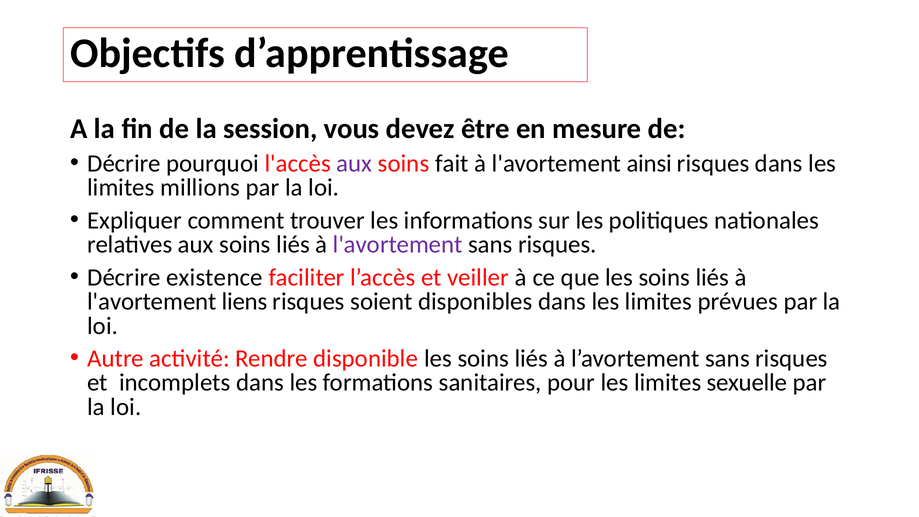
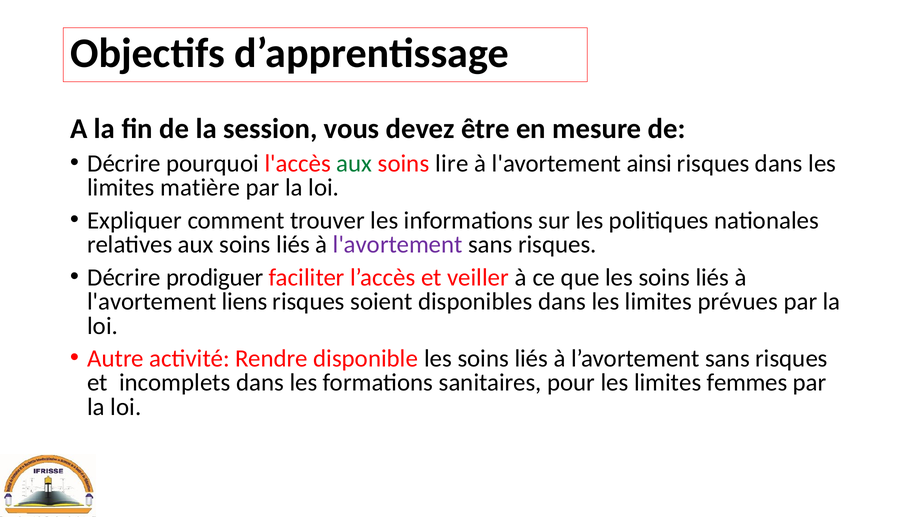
aux at (354, 164) colour: purple -> green
fait: fait -> lire
millions: millions -> matière
existence: existence -> prodiguer
sexuelle: sexuelle -> femmes
